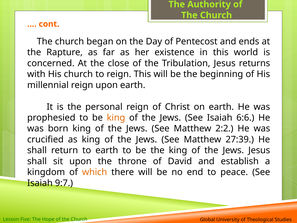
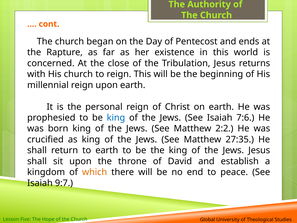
king at (116, 118) colour: orange -> blue
6:6: 6:6 -> 7:6
27:39: 27:39 -> 27:35
